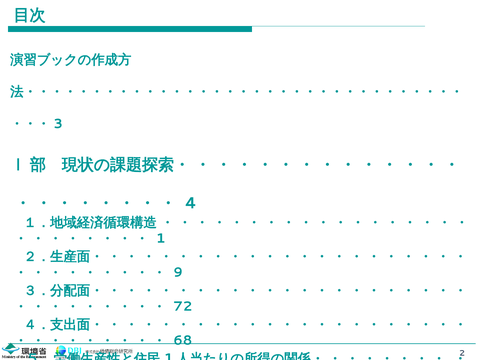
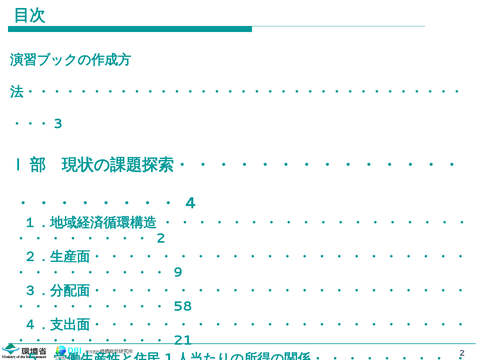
1 at (161, 238): 1 -> 2
72: 72 -> 58
68: 68 -> 21
